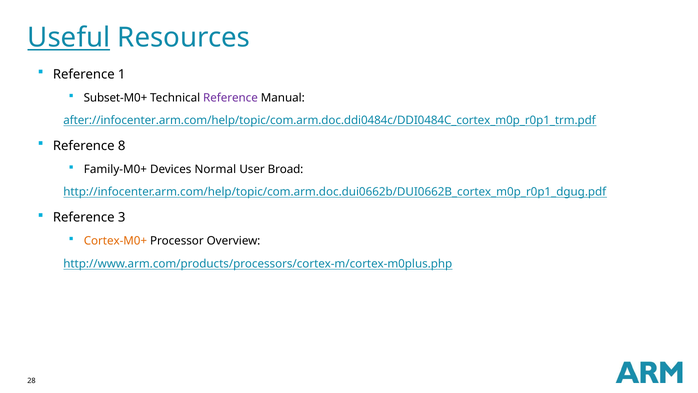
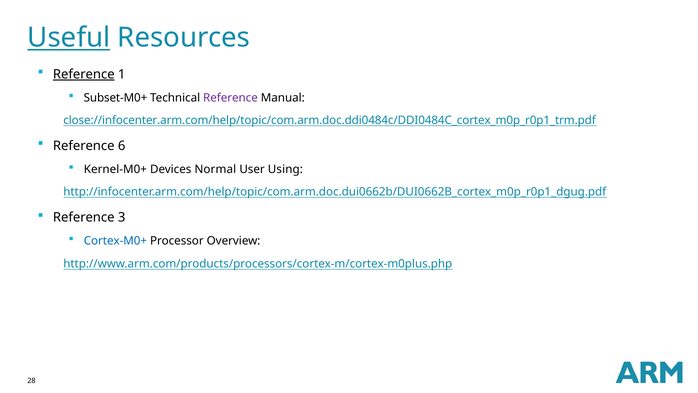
Reference at (84, 74) underline: none -> present
after://infocenter.arm.com/help/topic/com.arm.doc.ddi0484c/DDI0484C_cortex_m0p_r0p1_trm.pdf: after://infocenter.arm.com/help/topic/com.arm.doc.ddi0484c/DDI0484C_cortex_m0p_r0p1_trm.pdf -> close://infocenter.arm.com/help/topic/com.arm.doc.ddi0484c/DDI0484C_cortex_m0p_r0p1_trm.pdf
8: 8 -> 6
Family-M0+: Family-M0+ -> Kernel-M0+
Broad: Broad -> Using
Cortex-M0+ colour: orange -> blue
